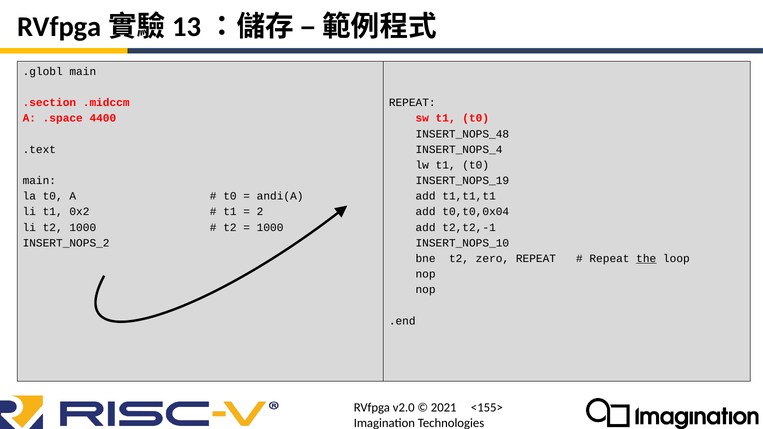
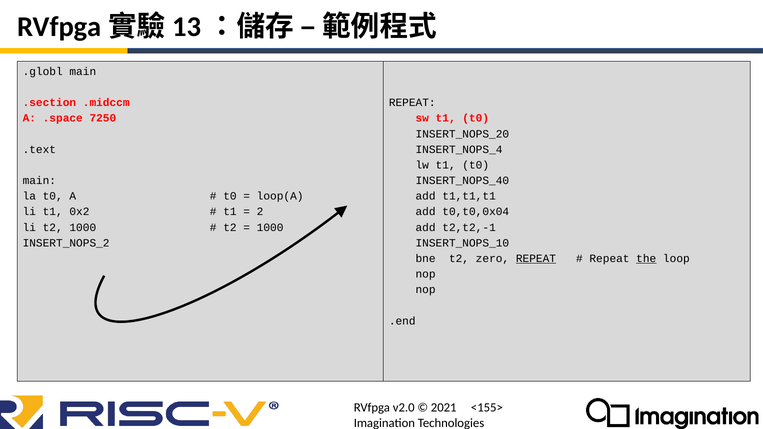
4400: 4400 -> 7250
INSERT_NOPS_48: INSERT_NOPS_48 -> INSERT_NOPS_20
INSERT_NOPS_19: INSERT_NOPS_19 -> INSERT_NOPS_40
andi(A: andi(A -> loop(A
REPEAT at (536, 259) underline: none -> present
